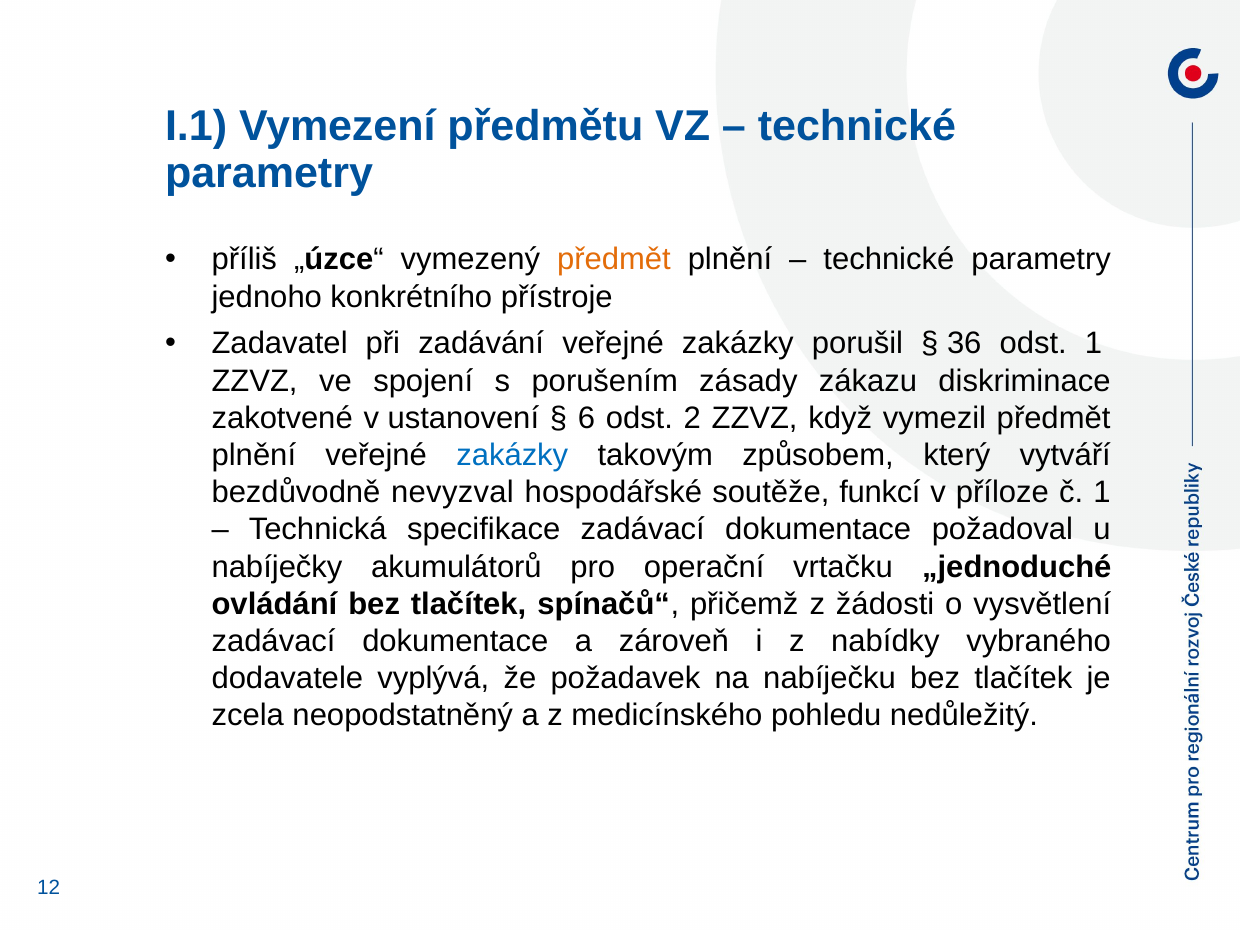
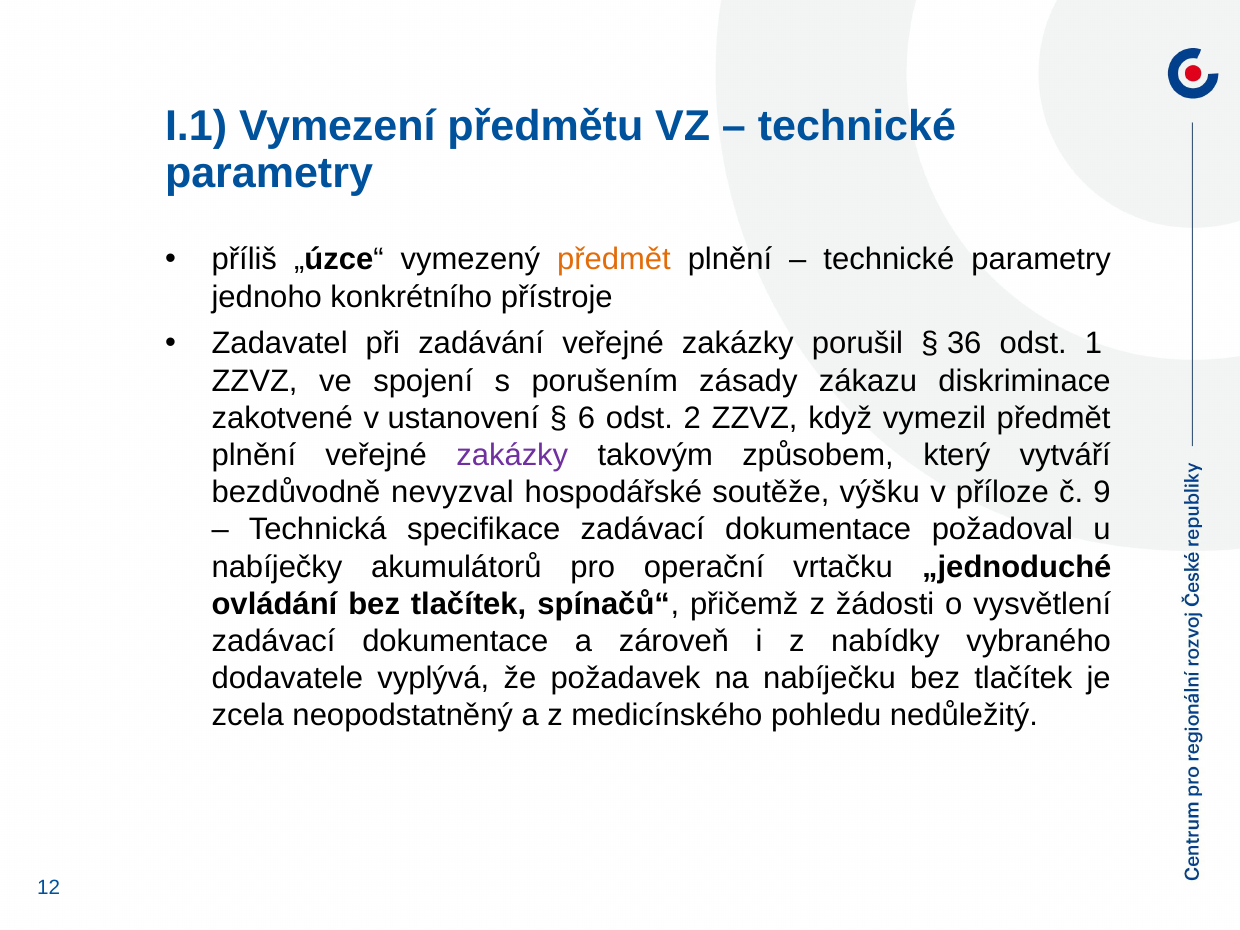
zakázky at (512, 455) colour: blue -> purple
funkcí: funkcí -> výšku
č 1: 1 -> 9
